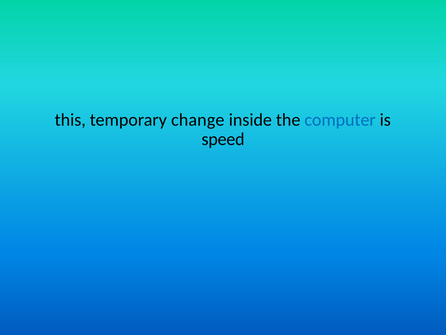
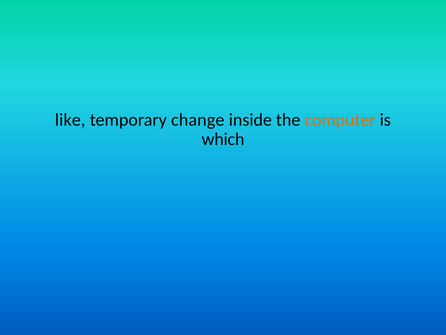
this: this -> like
computer colour: blue -> orange
speed: speed -> which
